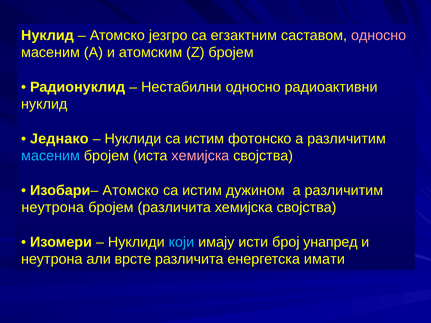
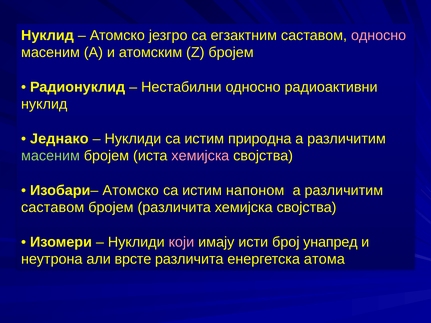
фотонско: фотонско -> природна
масеним at (51, 156) colour: light blue -> light green
дужином: дужином -> напоном
неутрона at (53, 208): неутрона -> саставом
који colour: light blue -> pink
имати: имати -> атома
